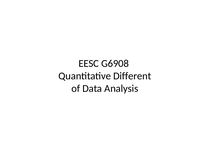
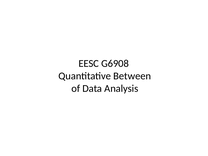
Different: Different -> Between
